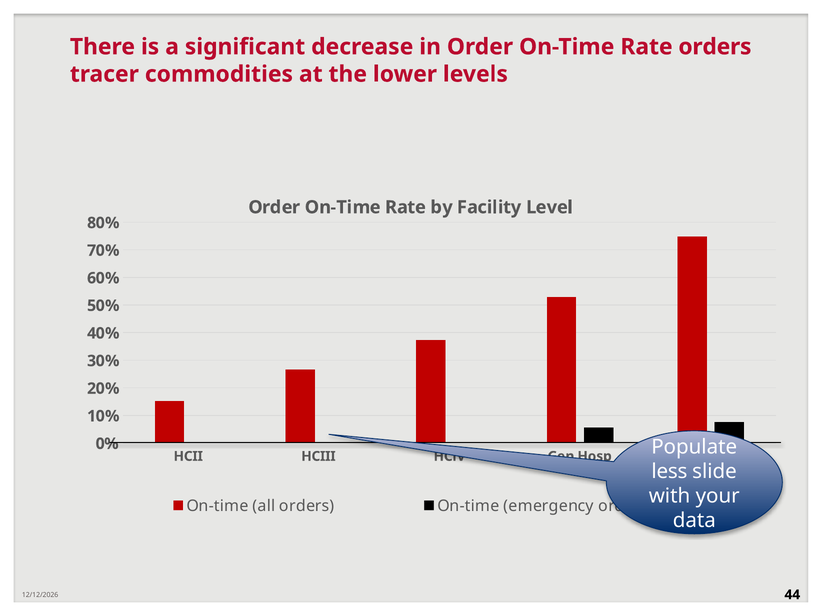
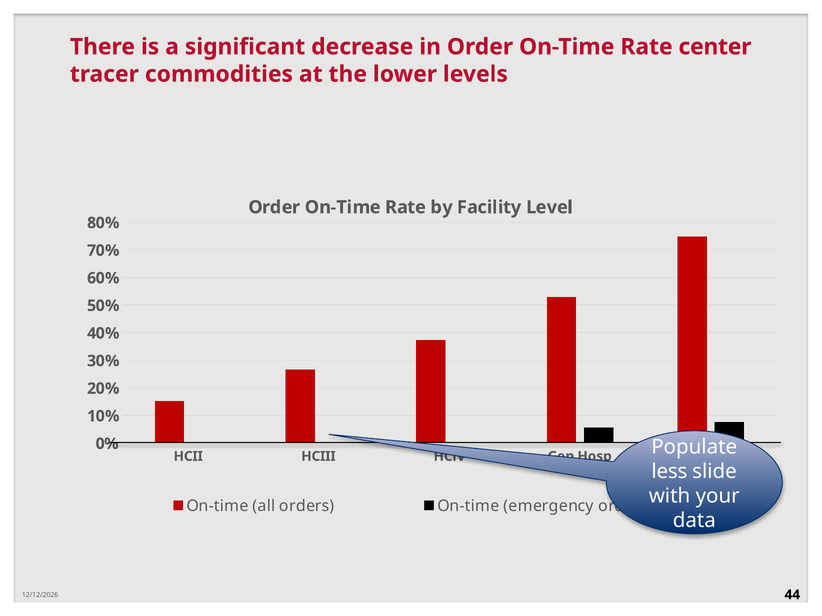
Rate orders: orders -> center
